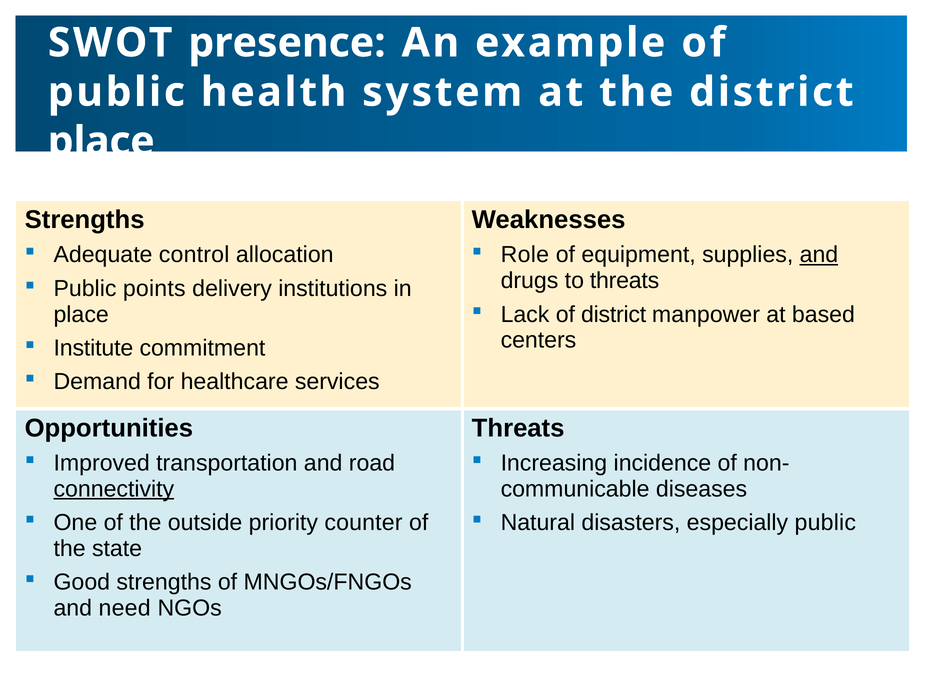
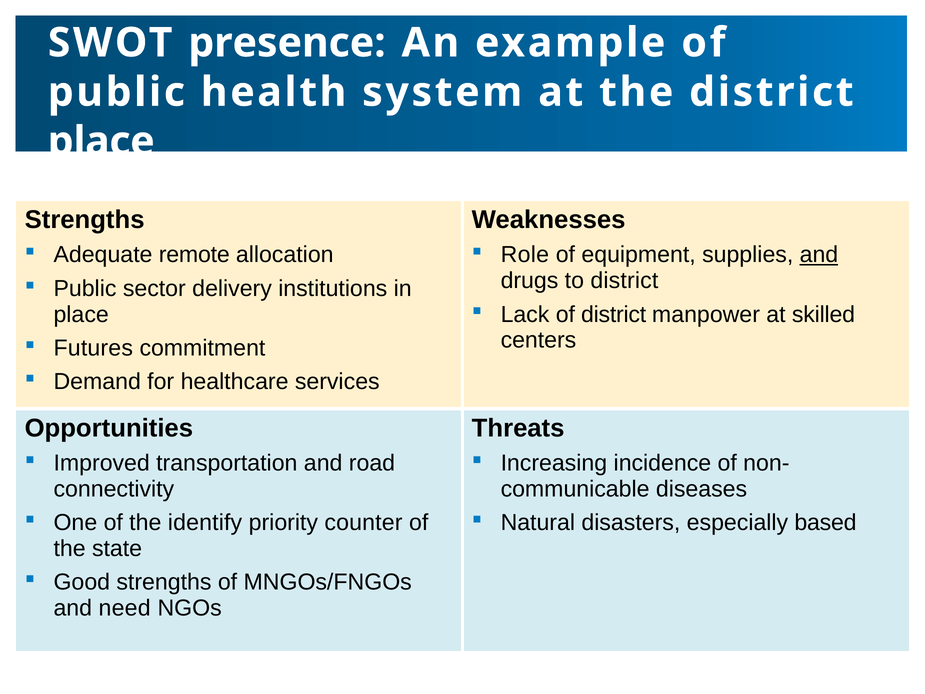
control: control -> remote
to threats: threats -> district
points: points -> sector
based: based -> skilled
Institute: Institute -> Futures
connectivity underline: present -> none
outside: outside -> identify
especially public: public -> based
